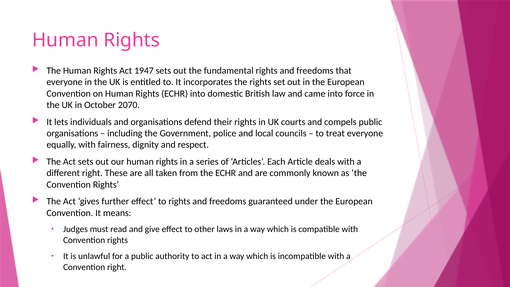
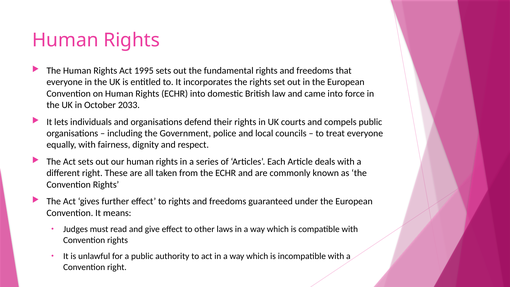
1947: 1947 -> 1995
2070: 2070 -> 2033
